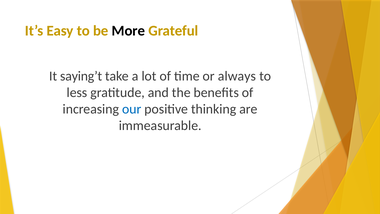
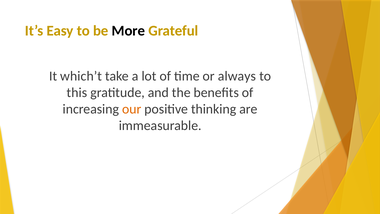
saying’t: saying’t -> which’t
less: less -> this
our colour: blue -> orange
